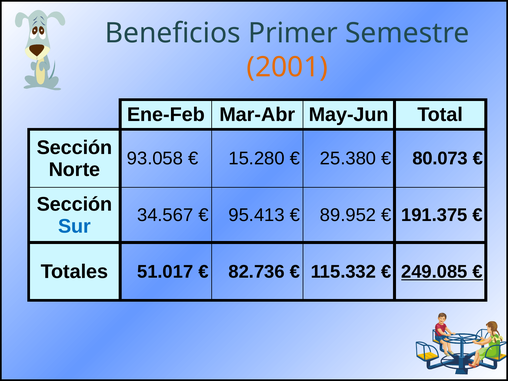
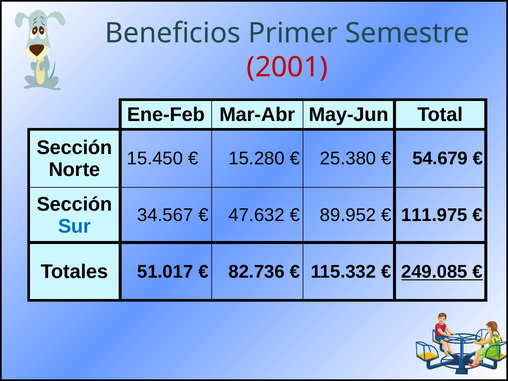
2001 colour: orange -> red
93.058: 93.058 -> 15.450
80.073: 80.073 -> 54.679
95.413: 95.413 -> 47.632
191.375: 191.375 -> 111.975
